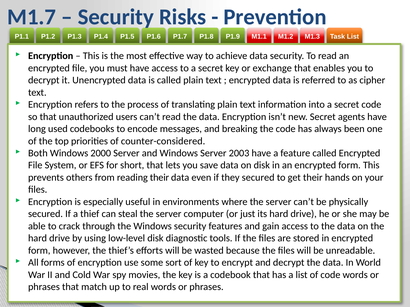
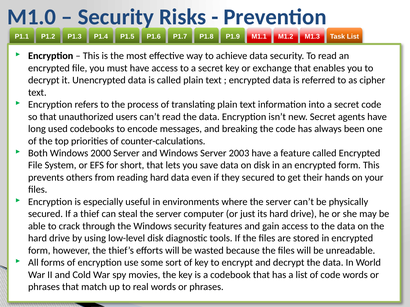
M1.7: M1.7 -> M1.0
counter-considered: counter-considered -> counter-calculations
reading their: their -> hard
